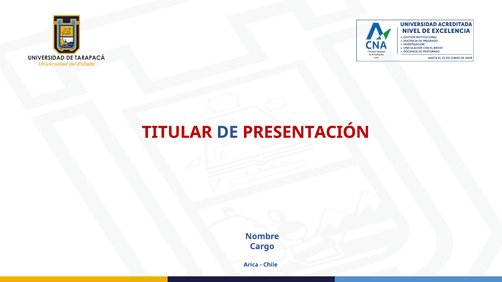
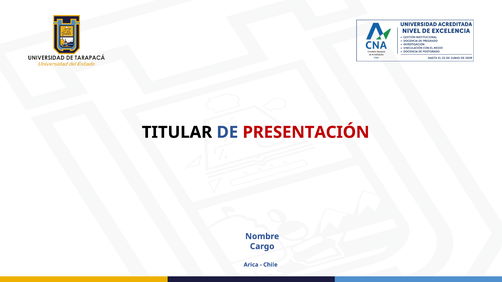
TITULAR colour: red -> black
